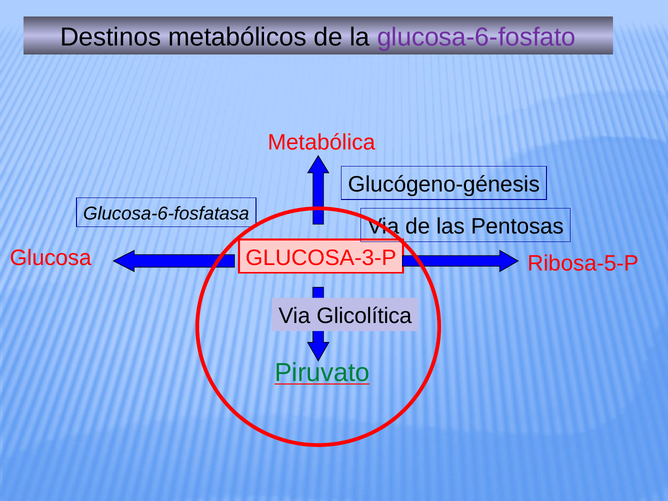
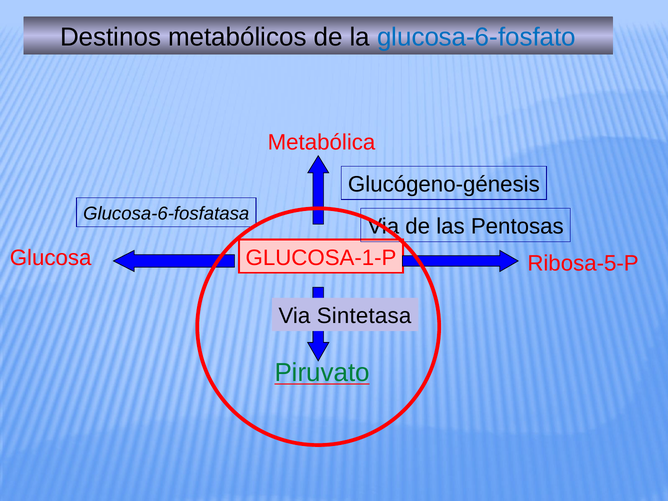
glucosa-6-fosfato colour: purple -> blue
GLUCOSA-3-P: GLUCOSA-3-P -> GLUCOSA-1-P
Glicolítica: Glicolítica -> Sintetasa
